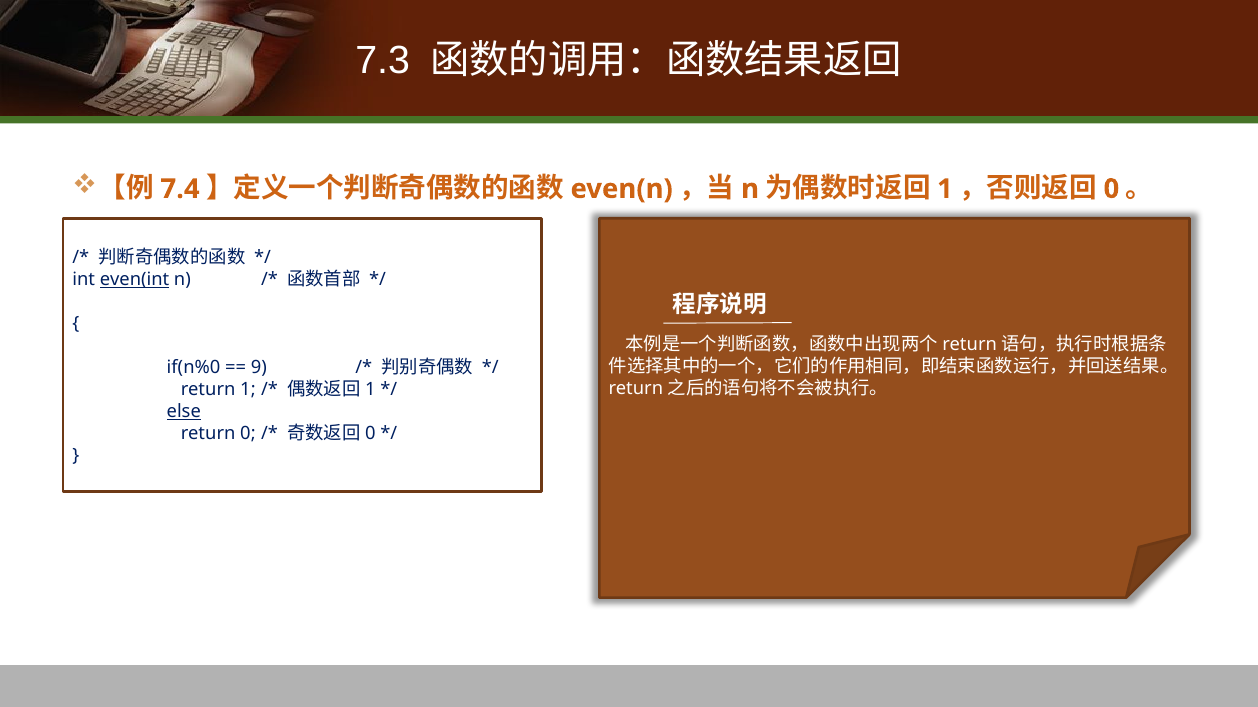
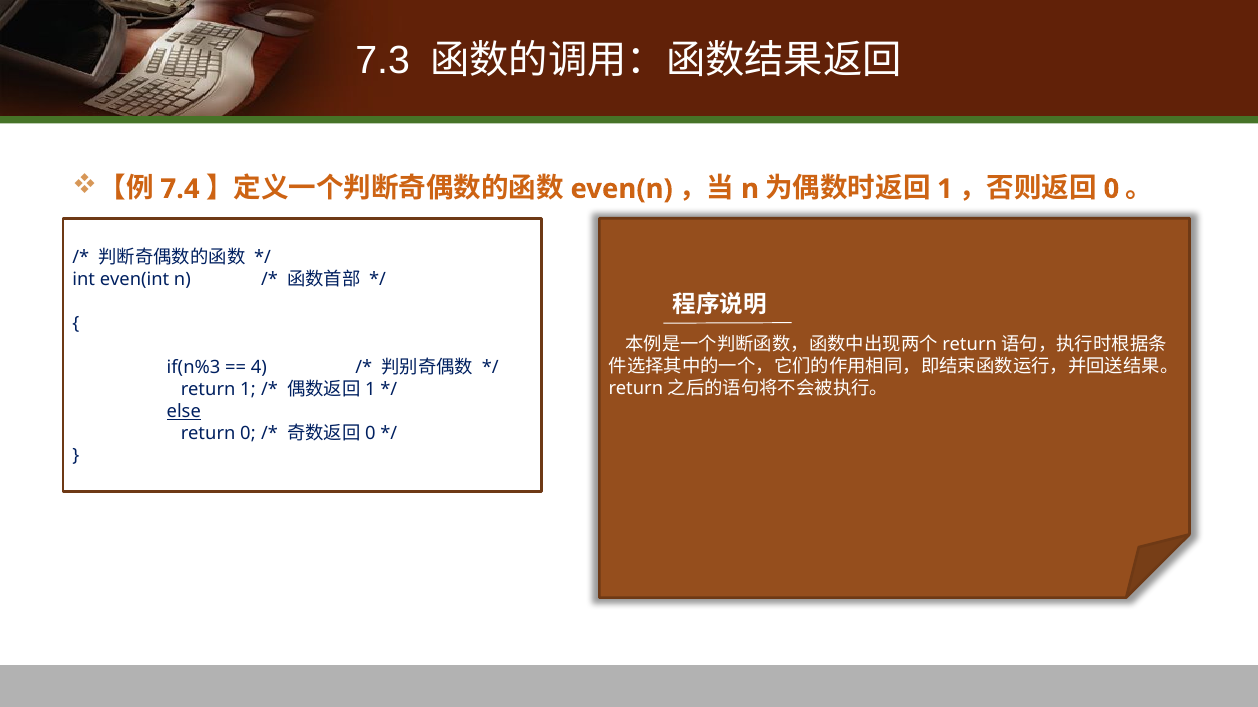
even(int underline: present -> none
if(n%0: if(n%0 -> if(n%3
9: 9 -> 4
